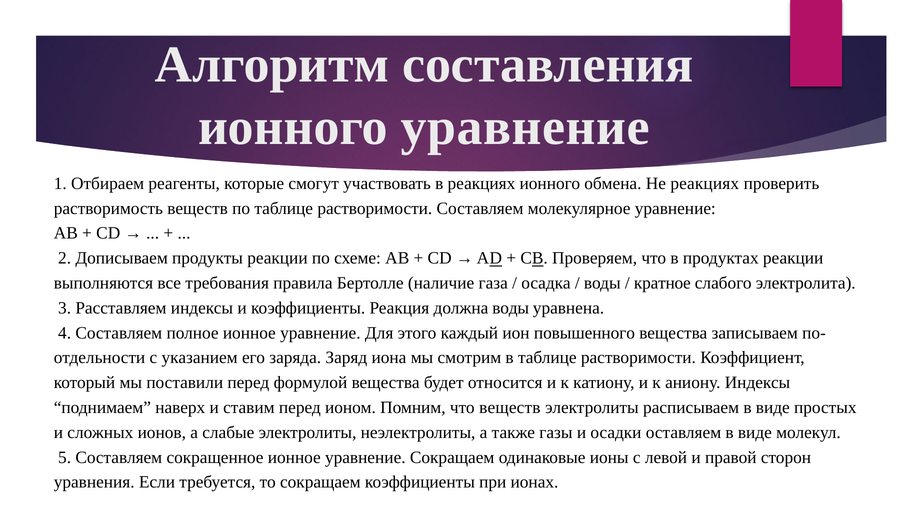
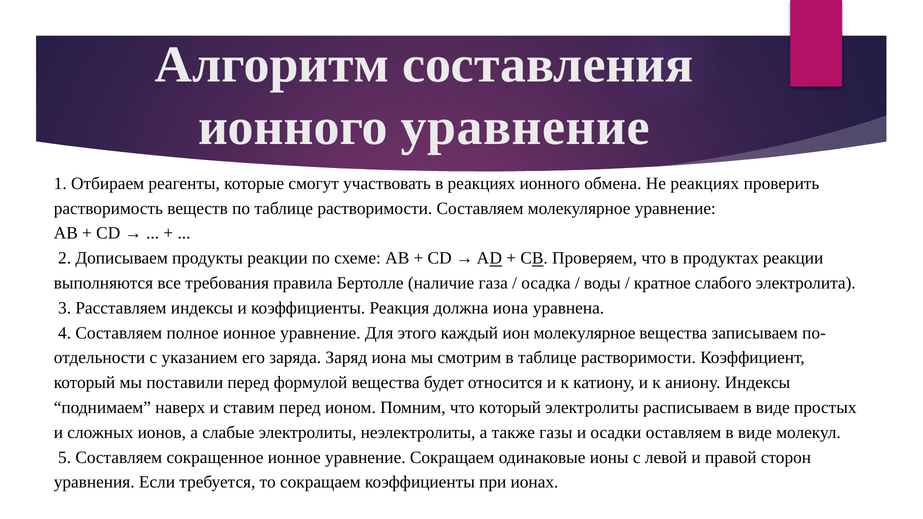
должна воды: воды -> иона
ион повышенного: повышенного -> молекулярное
что веществ: веществ -> который
